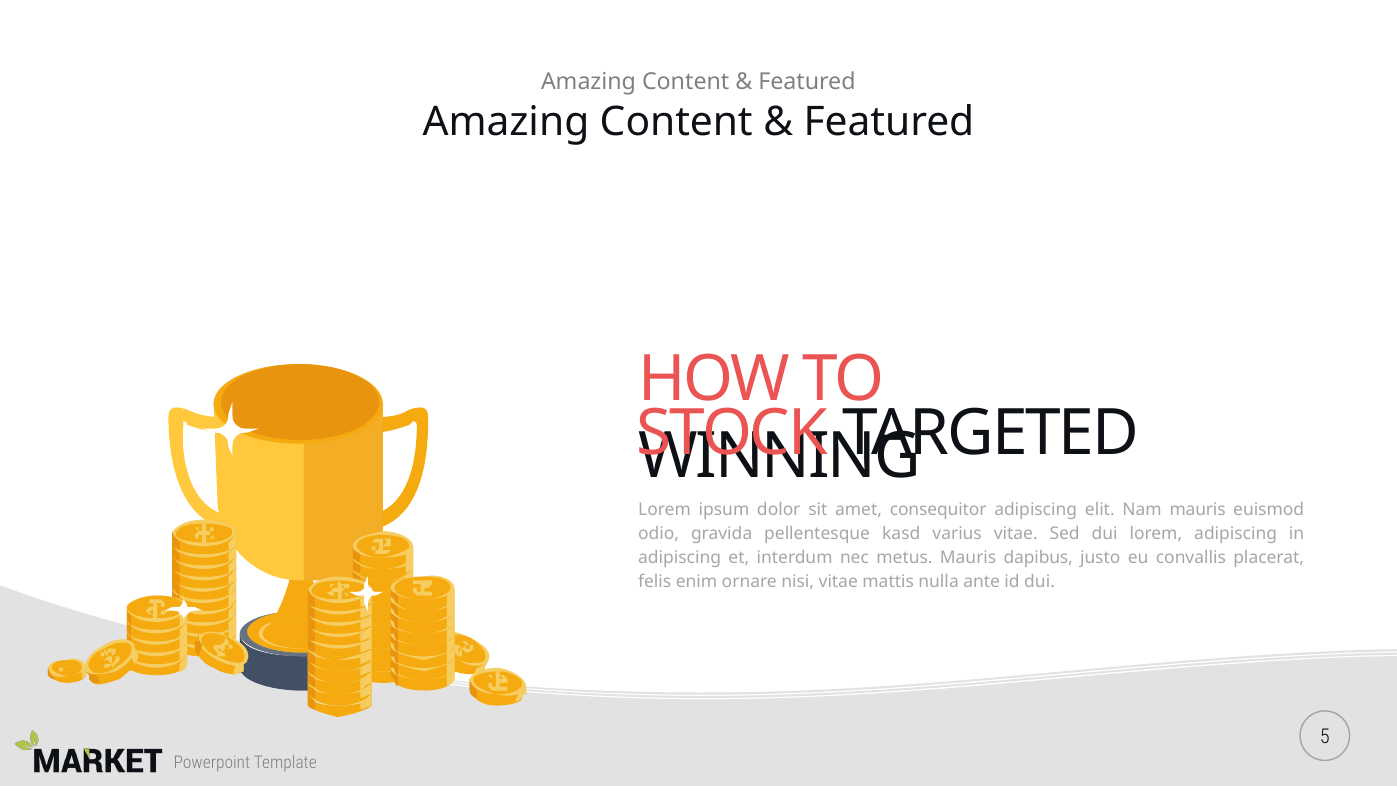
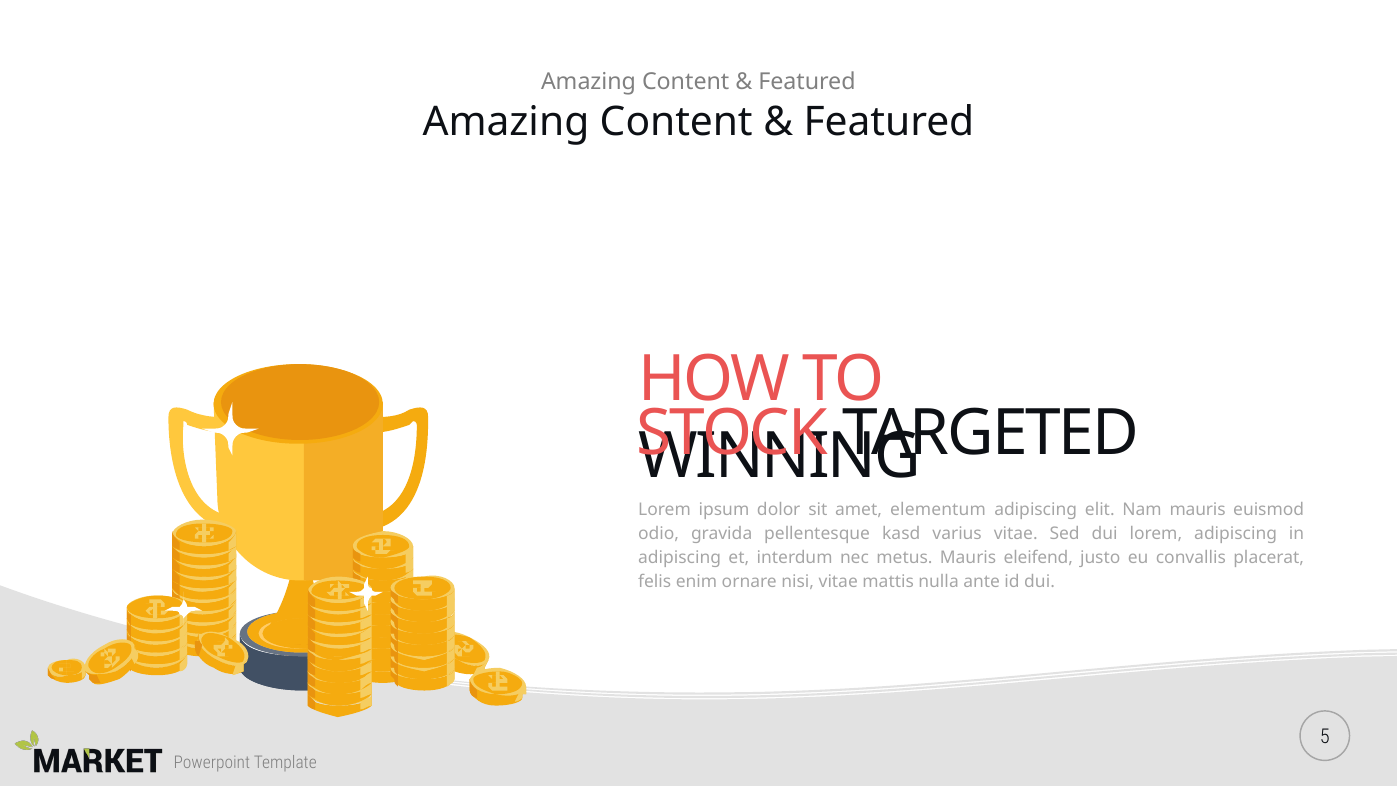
consequitor: consequitor -> elementum
dapibus: dapibus -> eleifend
